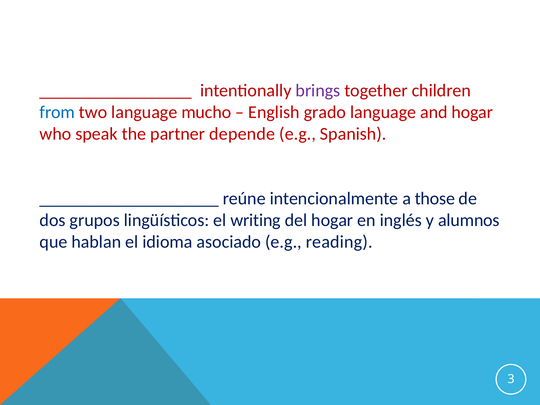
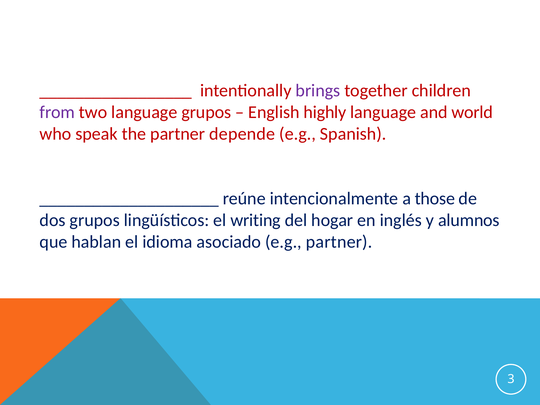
from colour: blue -> purple
language mucho: mucho -> grupos
grado: grado -> highly
and hogar: hogar -> world
e.g reading: reading -> partner
